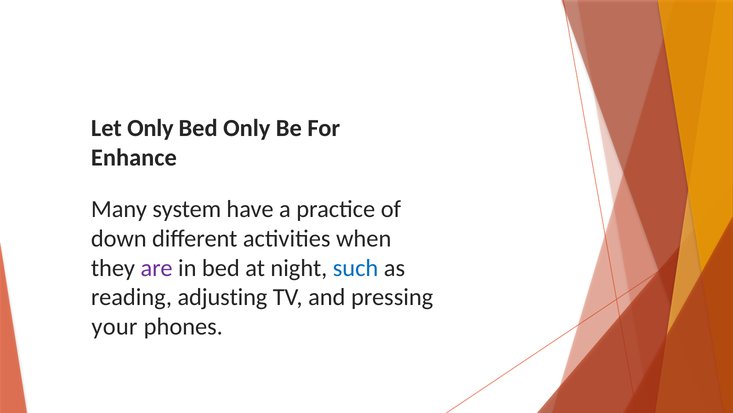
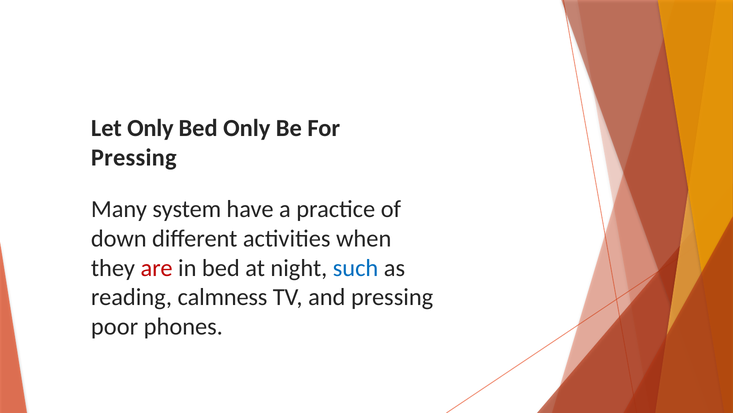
Enhance at (134, 157): Enhance -> Pressing
are colour: purple -> red
adjusting: adjusting -> calmness
your: your -> poor
